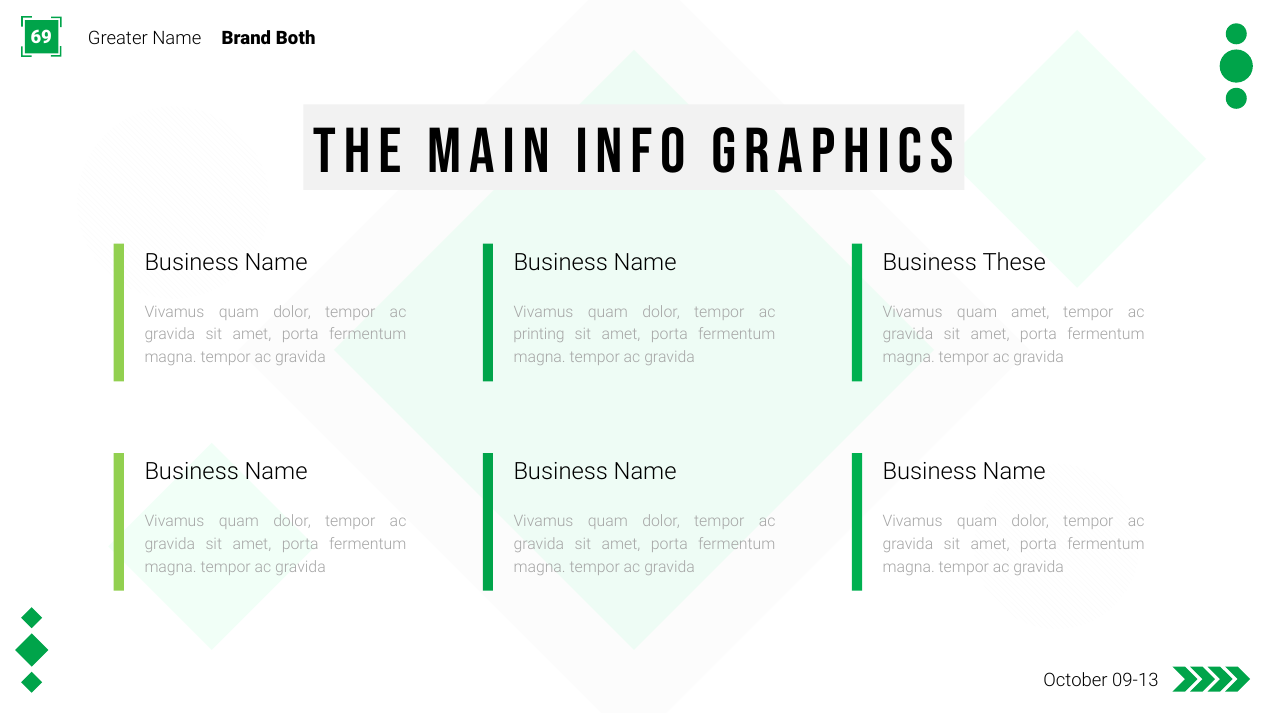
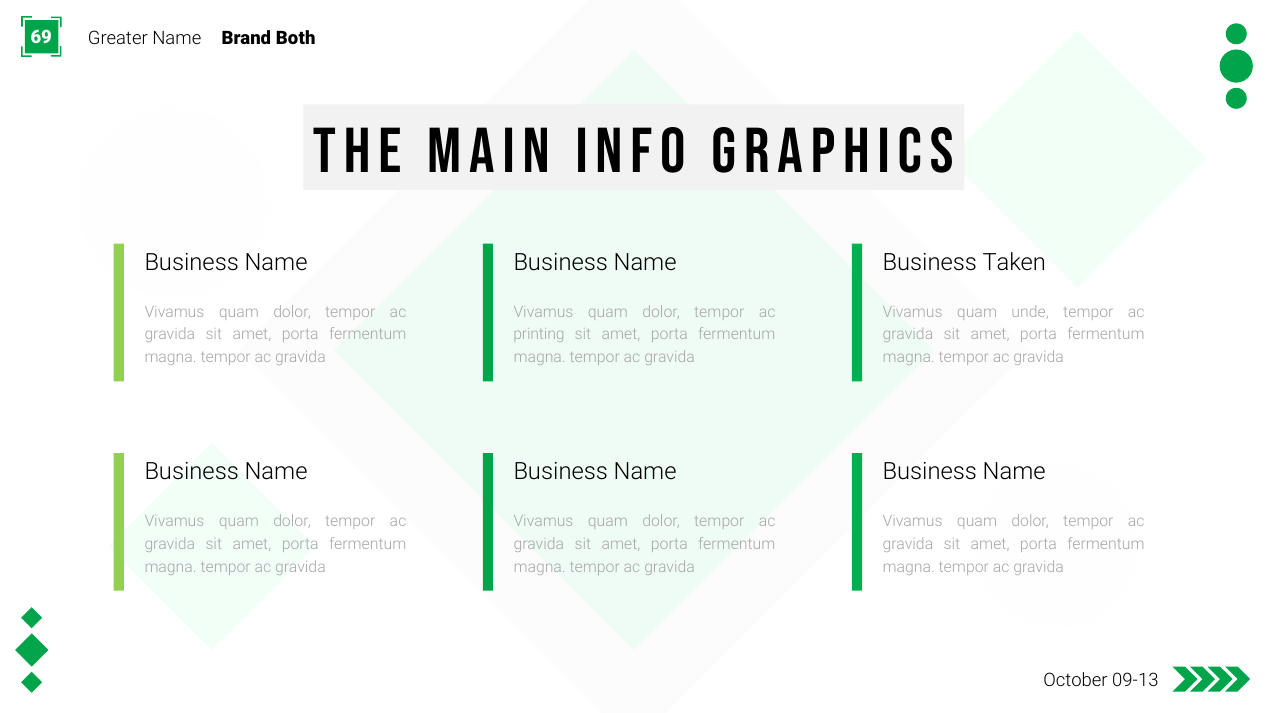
These: These -> Taken
quam amet: amet -> unde
